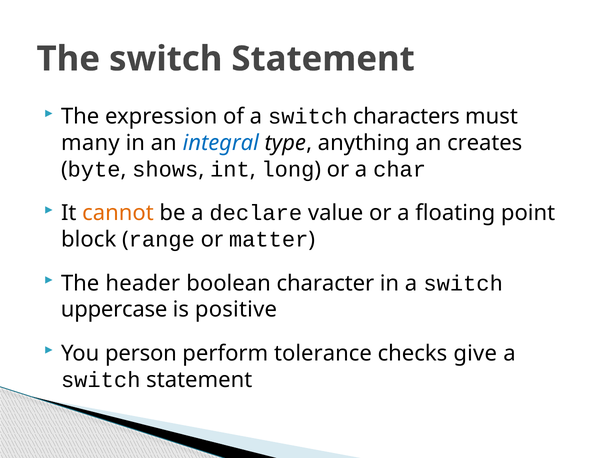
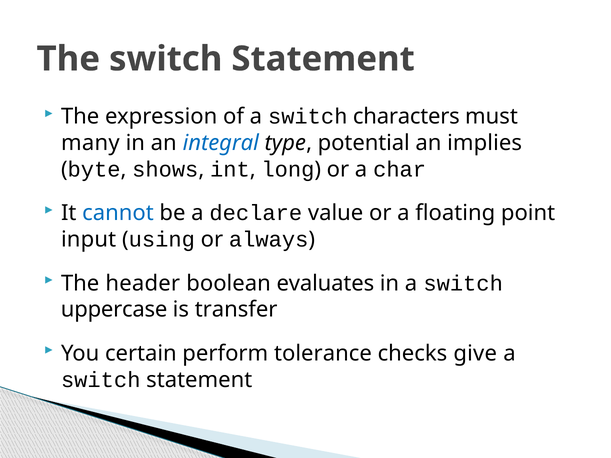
anything: anything -> potential
creates: creates -> implies
cannot colour: orange -> blue
block: block -> input
range: range -> using
matter: matter -> always
character: character -> evaluates
positive: positive -> transfer
person: person -> certain
